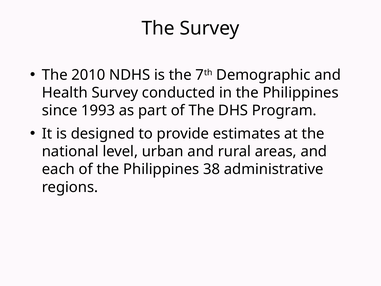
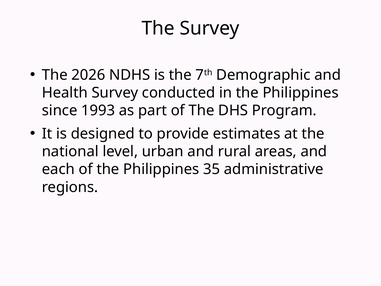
2010: 2010 -> 2026
38: 38 -> 35
